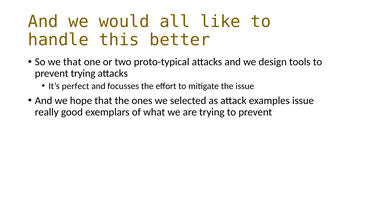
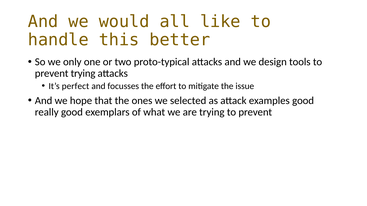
we that: that -> only
examples issue: issue -> good
